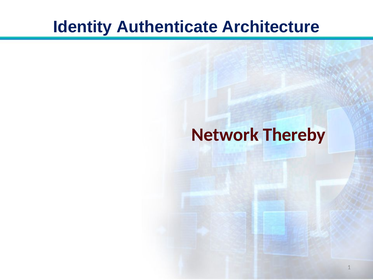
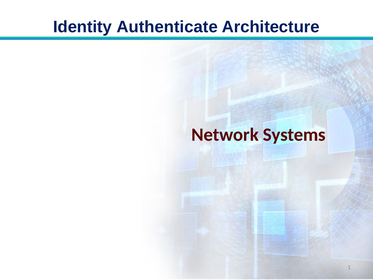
Thereby: Thereby -> Systems
